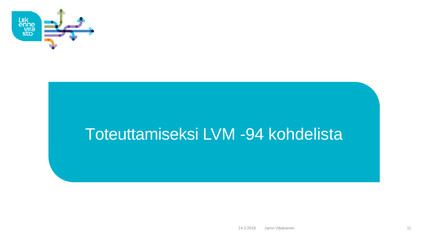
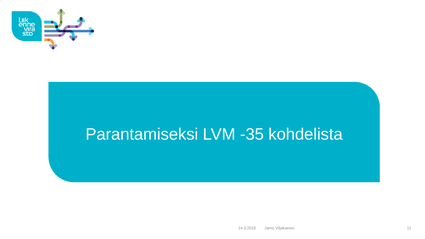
Toteuttamiseksi: Toteuttamiseksi -> Parantamiseksi
-94: -94 -> -35
